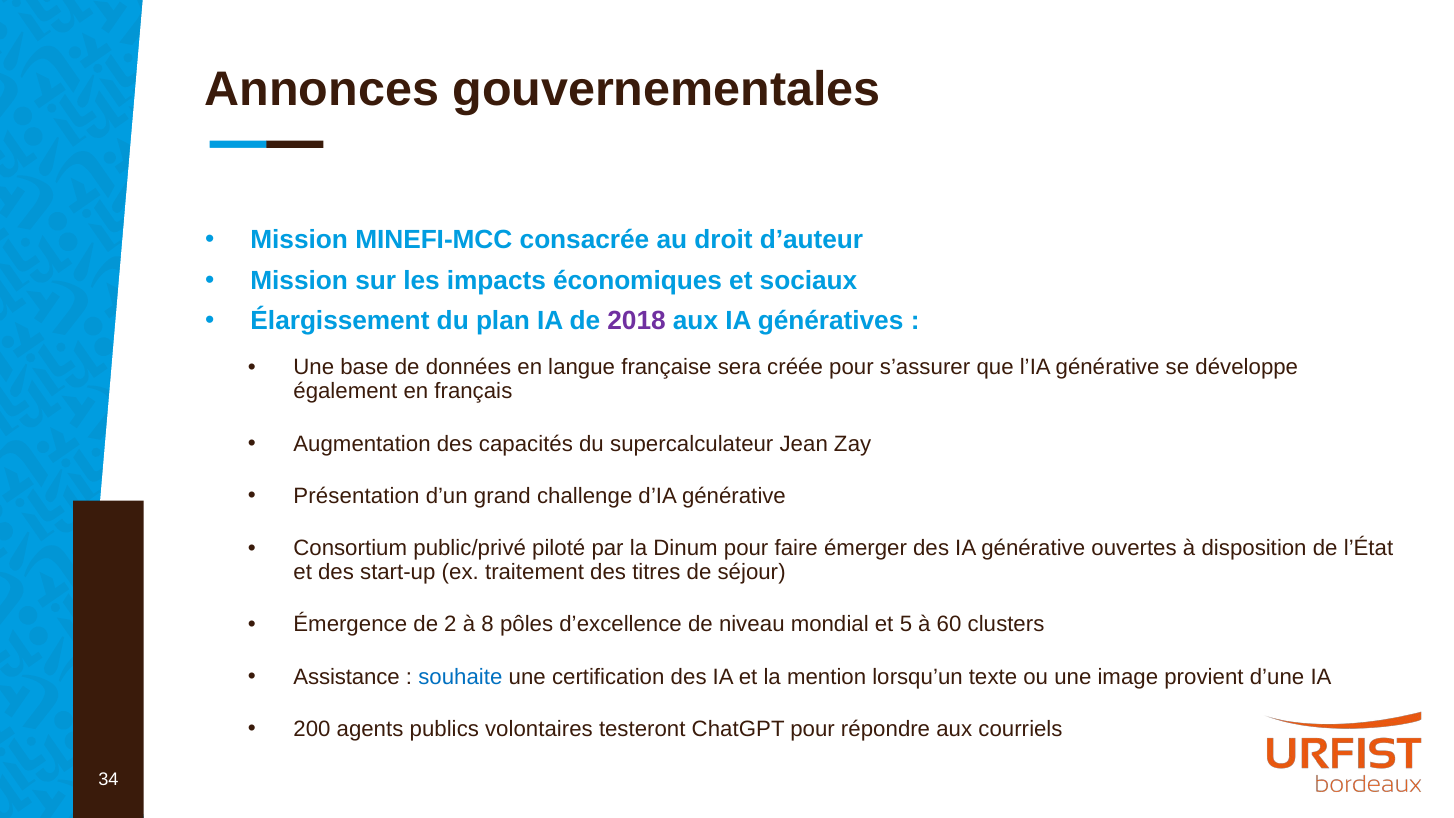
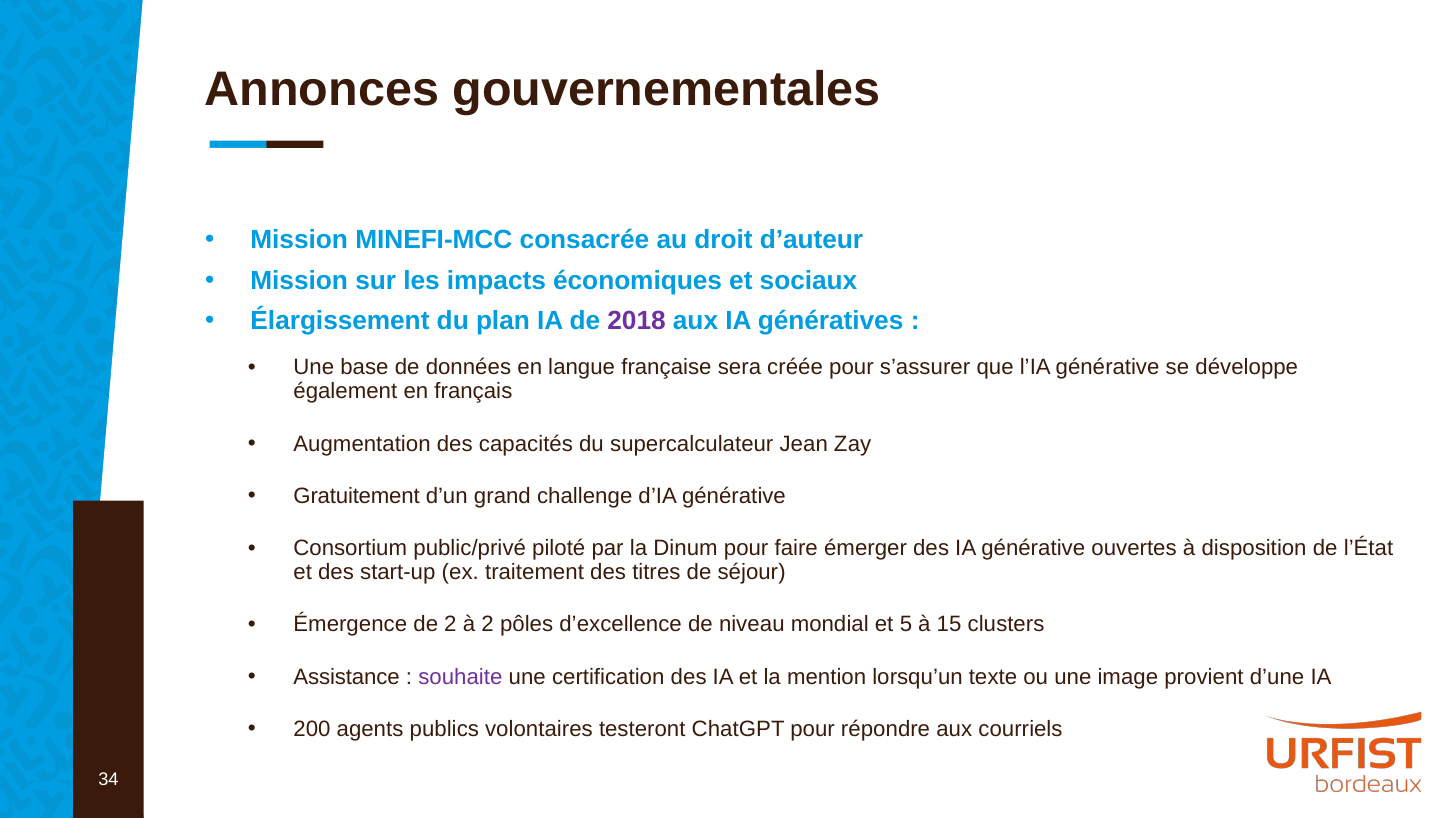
Présentation: Présentation -> Gratuitement
à 8: 8 -> 2
60: 60 -> 15
souhaite colour: blue -> purple
